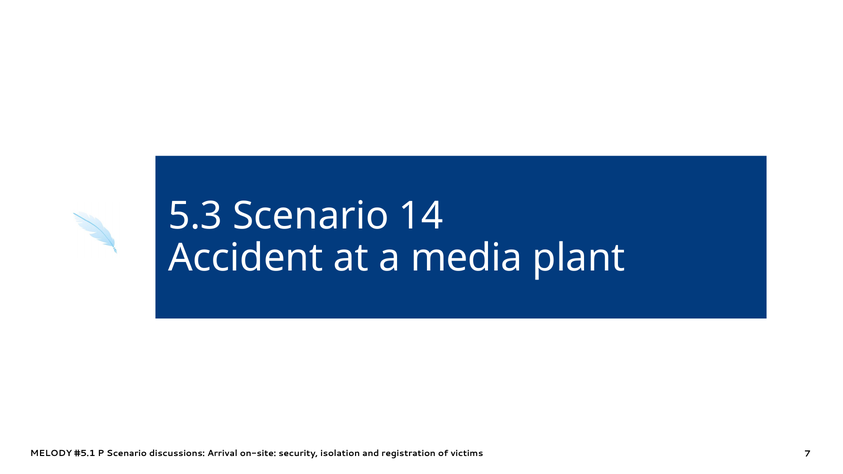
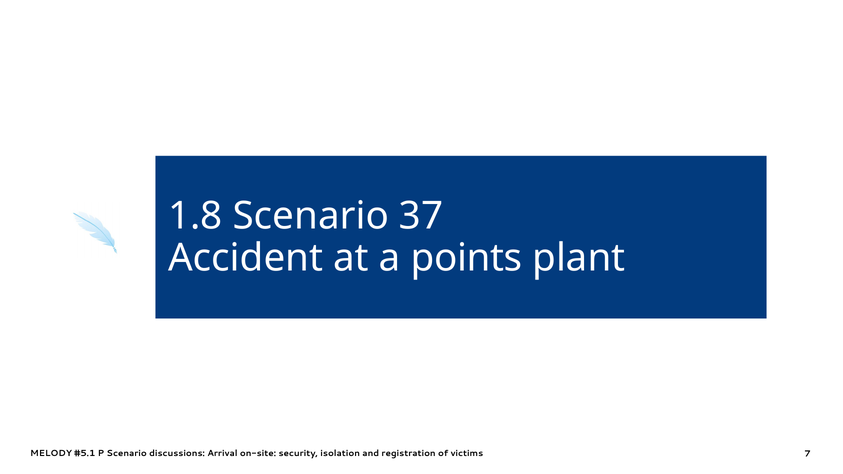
5.3: 5.3 -> 1.8
14: 14 -> 37
media: media -> points
